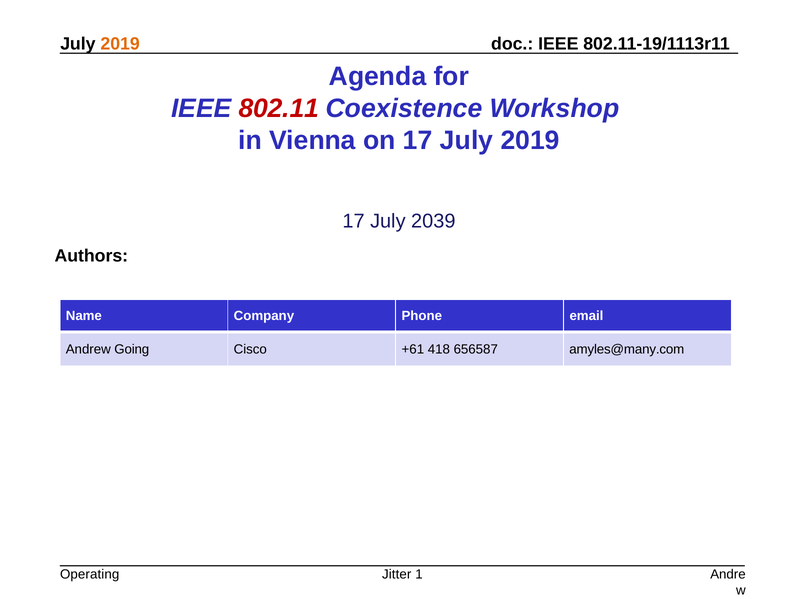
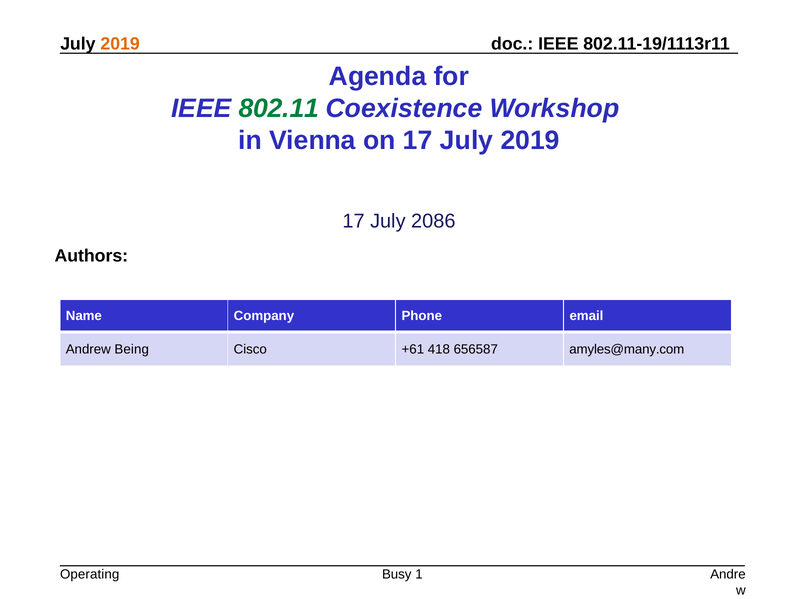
802.11 colour: red -> green
2039: 2039 -> 2086
Going: Going -> Being
Jitter: Jitter -> Busy
